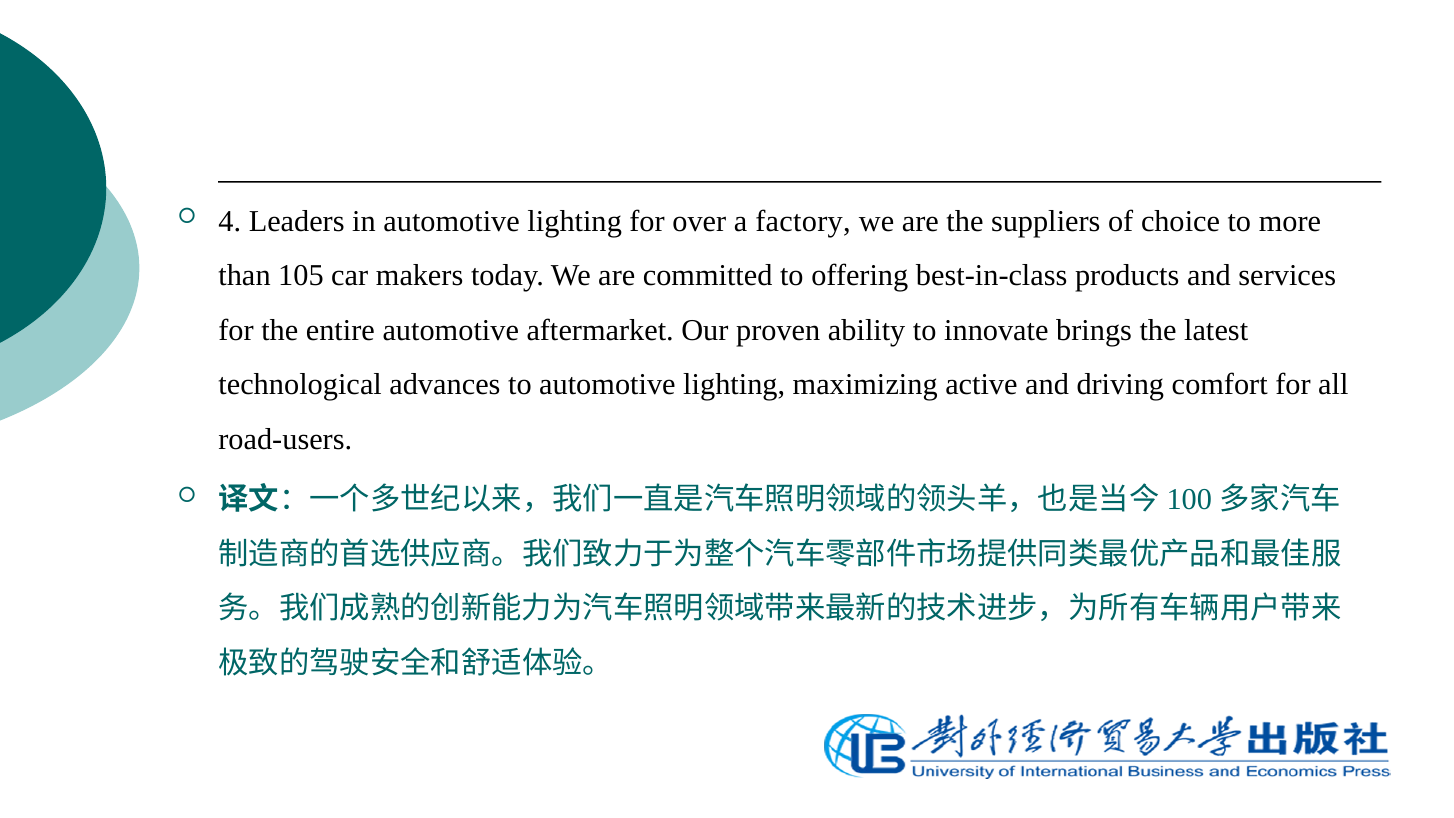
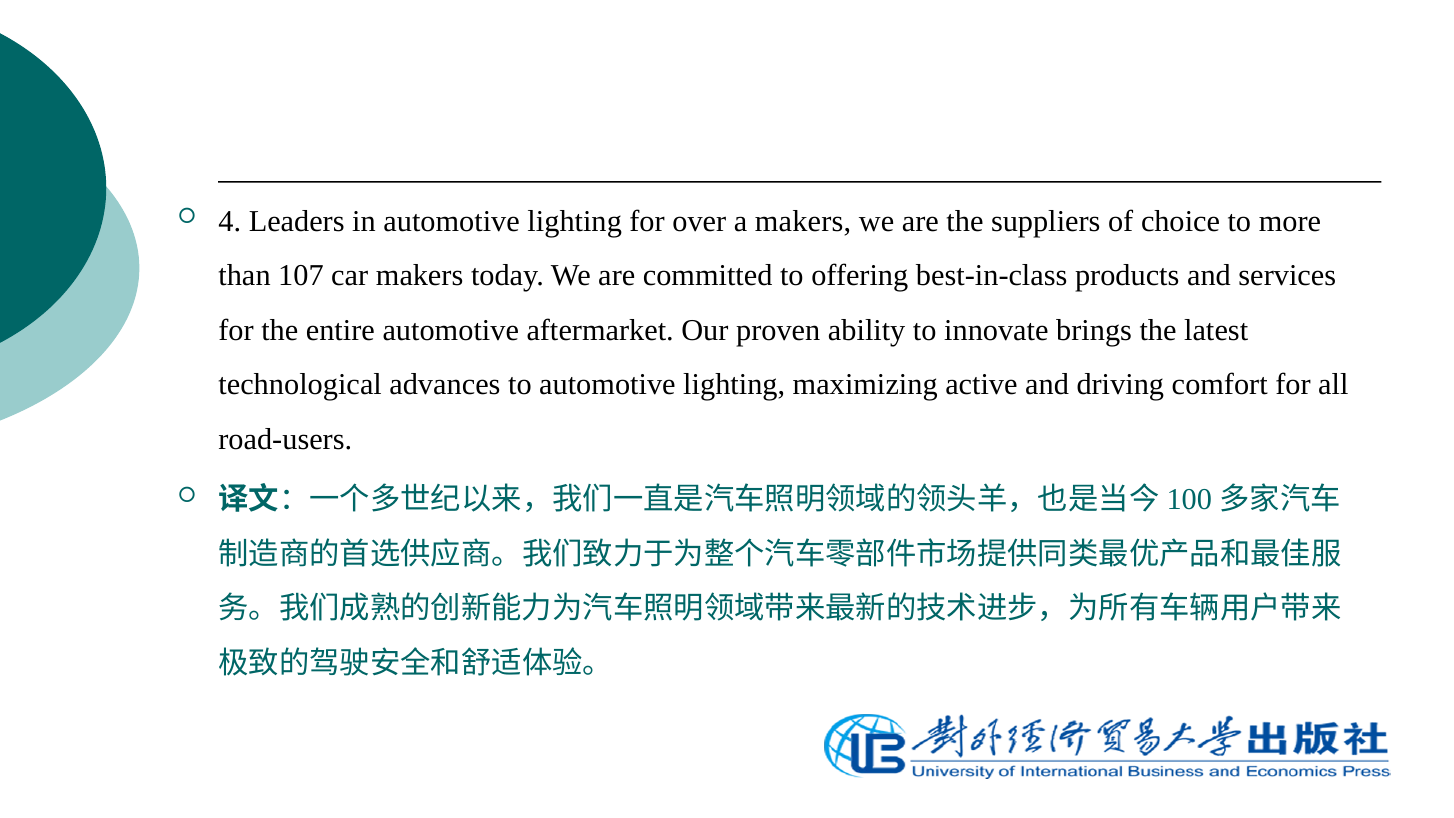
a factory: factory -> makers
105: 105 -> 107
